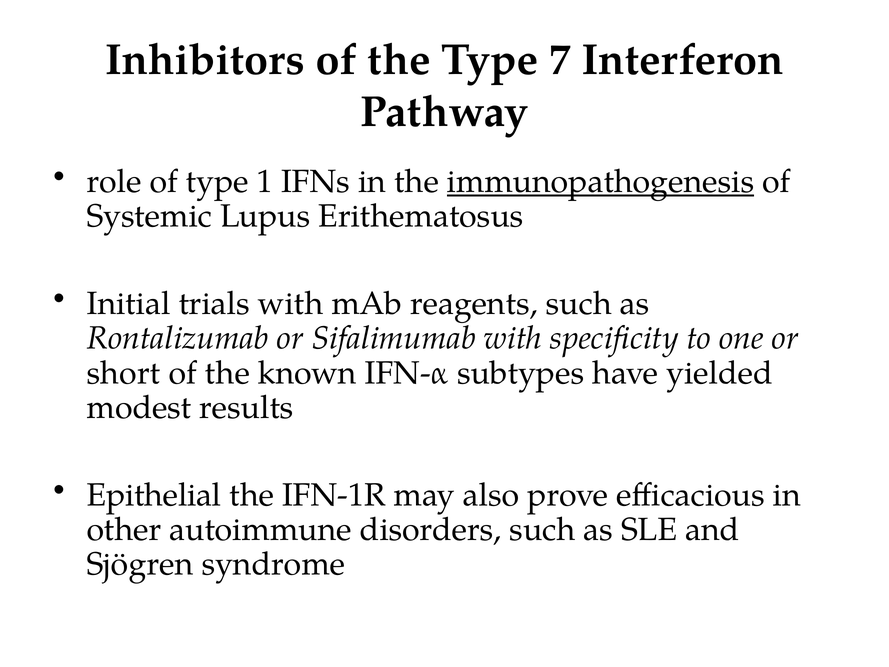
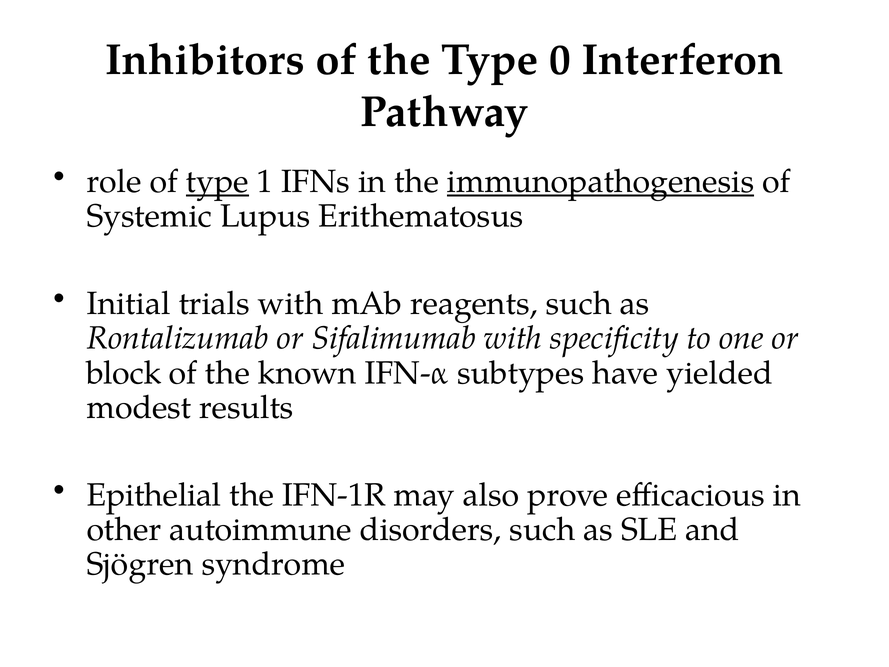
7: 7 -> 0
type at (217, 182) underline: none -> present
short: short -> block
